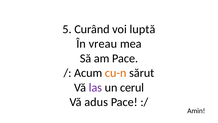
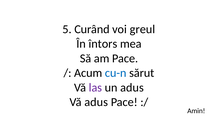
luptă: luptă -> greul
vreau: vreau -> întors
cu-n colour: orange -> blue
un cerul: cerul -> adus
